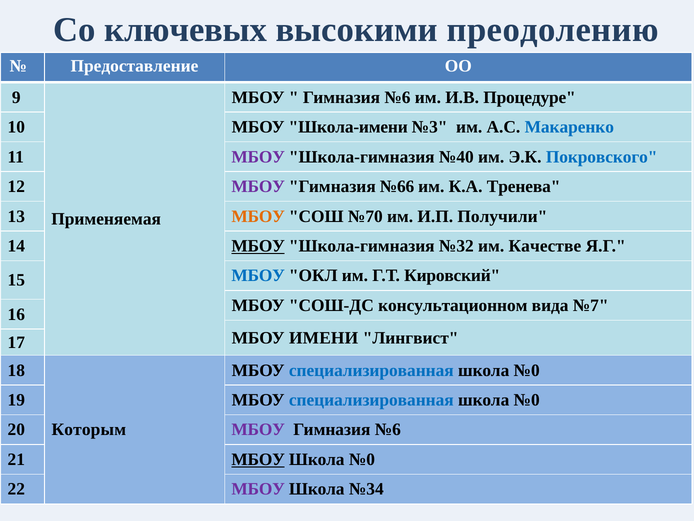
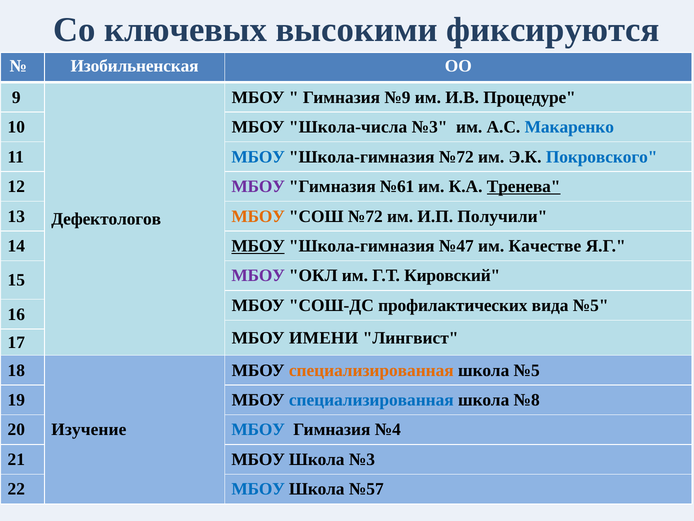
преодолению: преодолению -> фиксируются
Предоставление: Предоставление -> Изобильненская
№6 at (397, 97): №6 -> №9
Школа-имени: Школа-имени -> Школа-числа
МБОУ at (258, 157) colour: purple -> blue
Школа-гимназия №40: №40 -> №72
№66: №66 -> №61
Тренева underline: none -> present
СОШ №70: №70 -> №72
Применяемая: Применяемая -> Дефектологов
№32: №32 -> №47
МБОУ at (258, 275) colour: blue -> purple
консультационном: консультационном -> профилактических
вида №7: №7 -> №5
специализированная at (371, 370) colour: blue -> orange
№0 at (527, 370): №0 -> №5
№0 at (527, 400): №0 -> №8
Которым: Которым -> Изучение
МБОУ at (258, 429) colour: purple -> blue
№6 at (388, 429): №6 -> №4
МБОУ at (258, 459) underline: present -> none
№0 at (362, 459): №0 -> №3
МБОУ at (258, 489) colour: purple -> blue
№34: №34 -> №57
